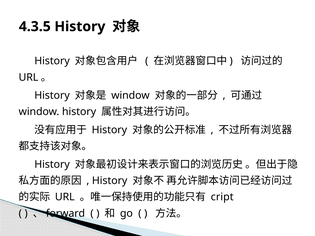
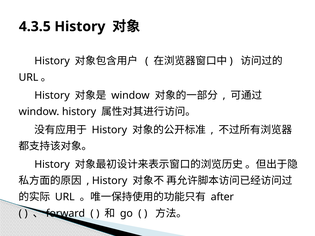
cript: cript -> after
